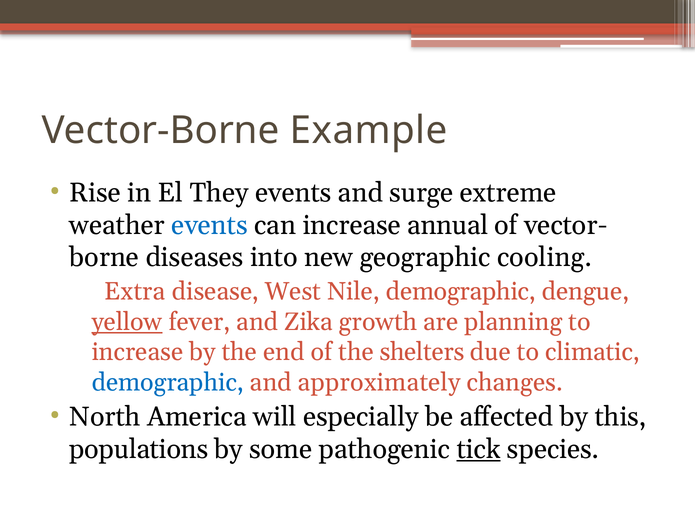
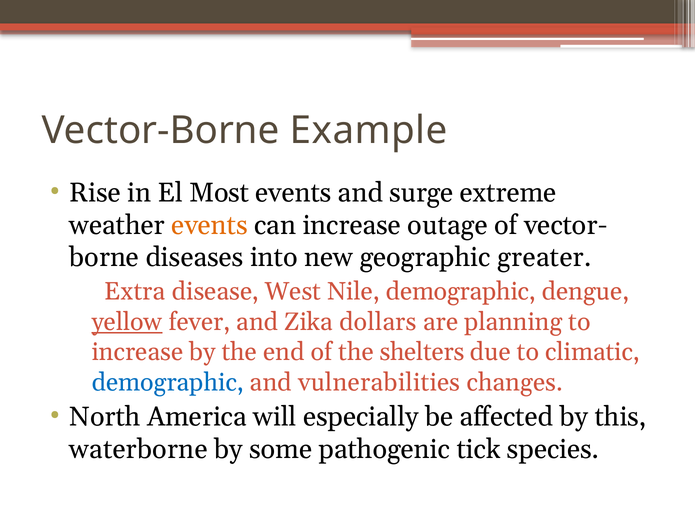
They: They -> Most
events at (210, 225) colour: blue -> orange
annual: annual -> outage
cooling: cooling -> greater
growth: growth -> dollars
approximately: approximately -> vulnerabilities
populations: populations -> waterborne
tick underline: present -> none
